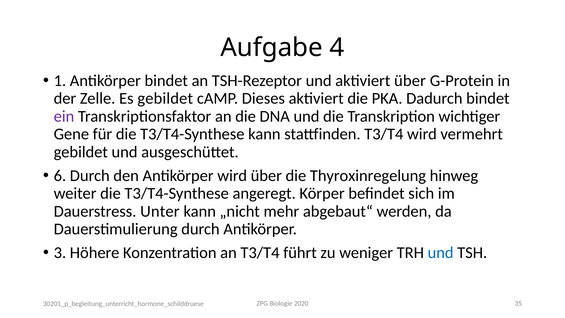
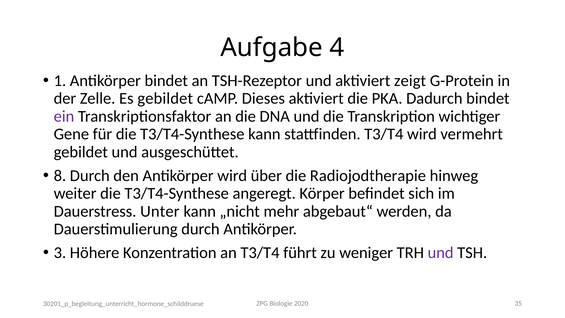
aktiviert über: über -> zeigt
6: 6 -> 8
Thyroxinregelung: Thyroxinregelung -> Radiojodtherapie
und at (441, 253) colour: blue -> purple
